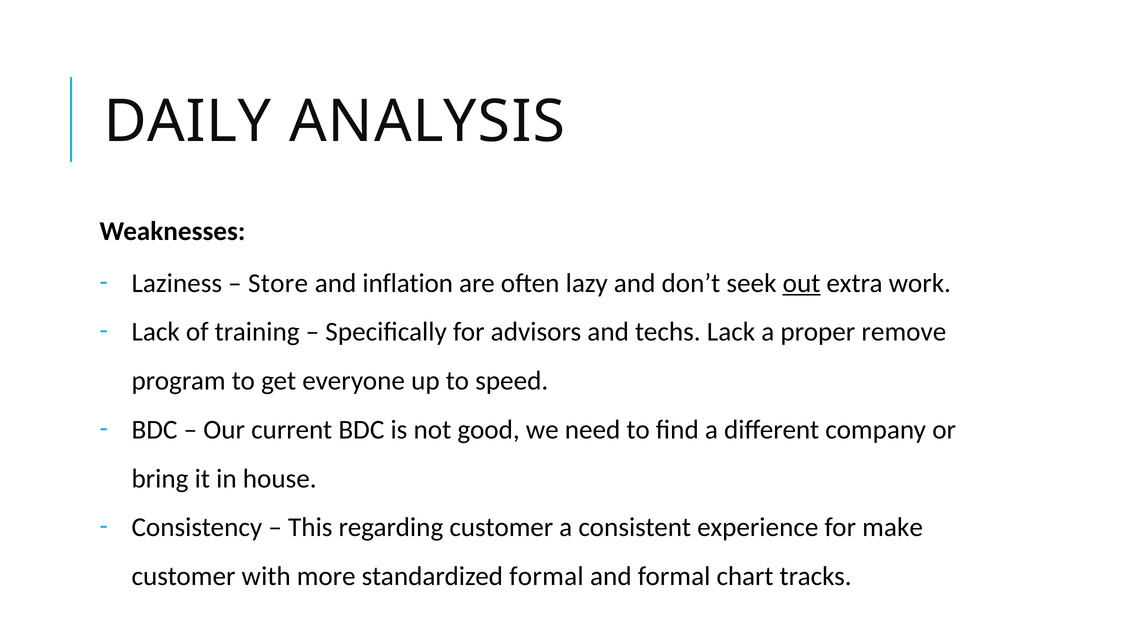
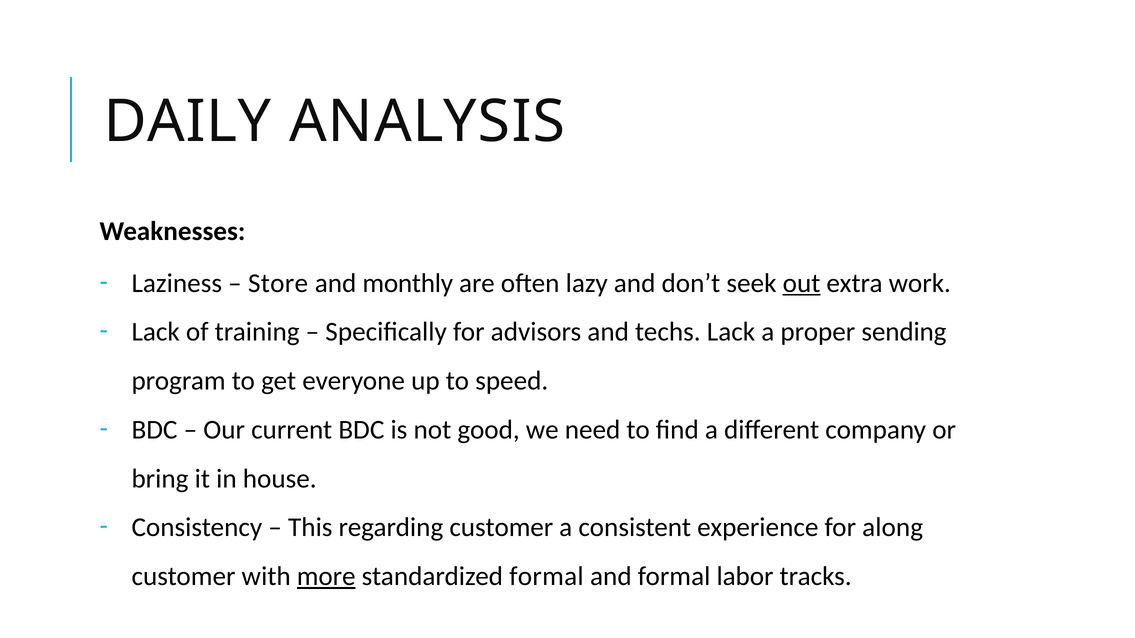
inflation: inflation -> monthly
remove: remove -> sending
make: make -> along
more underline: none -> present
chart: chart -> labor
